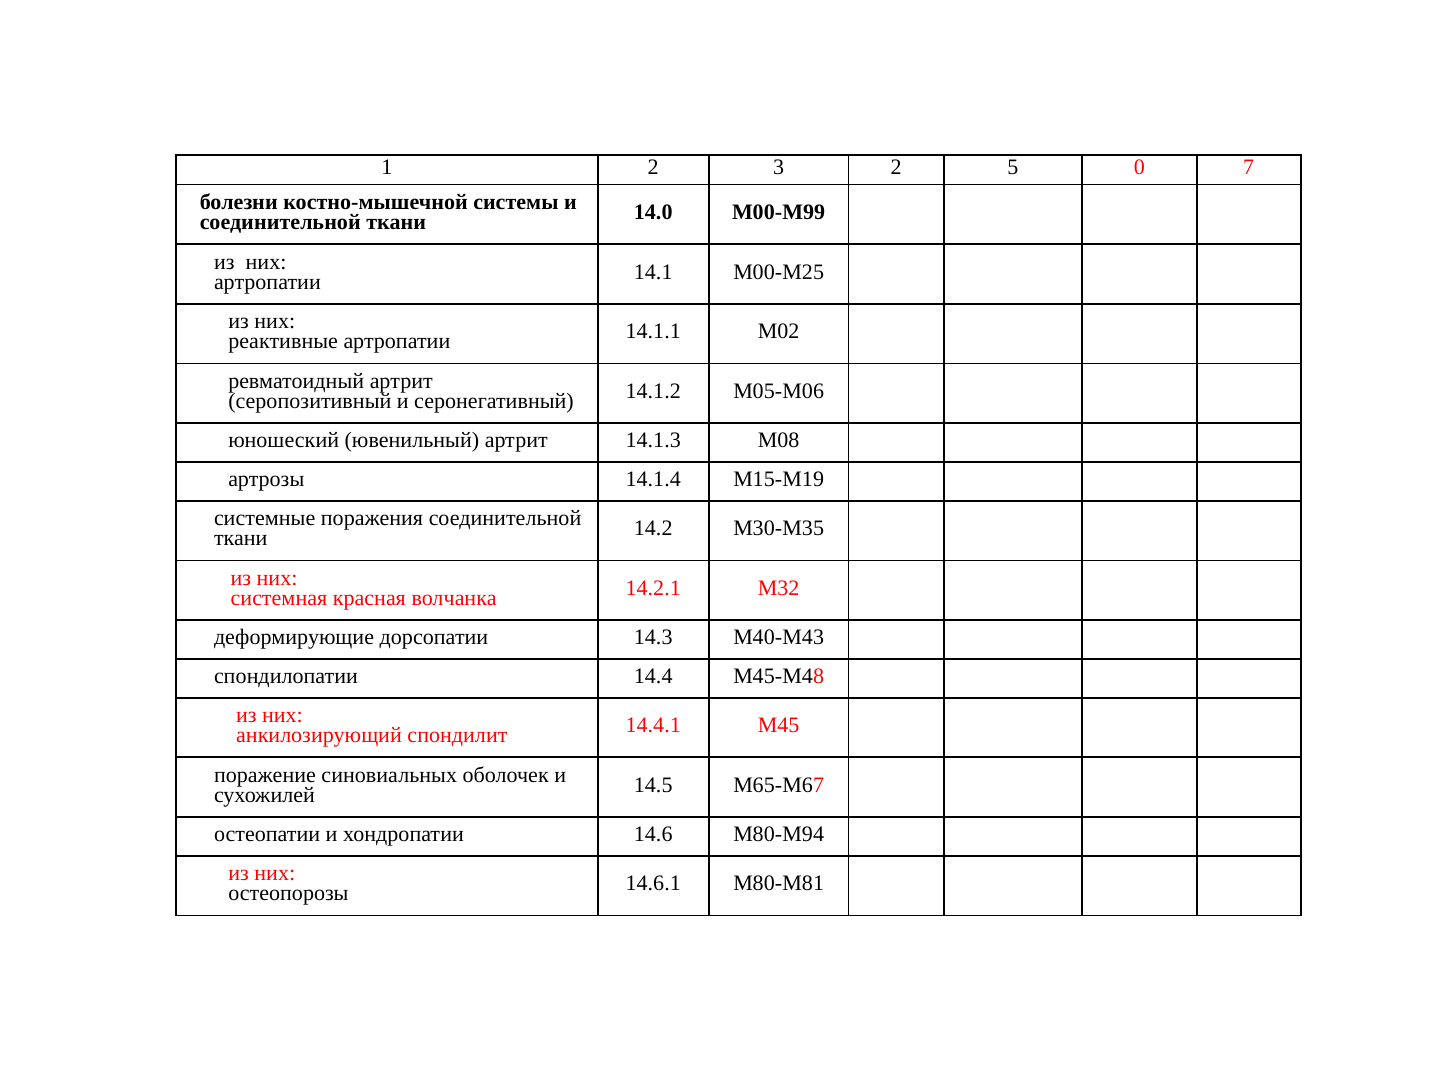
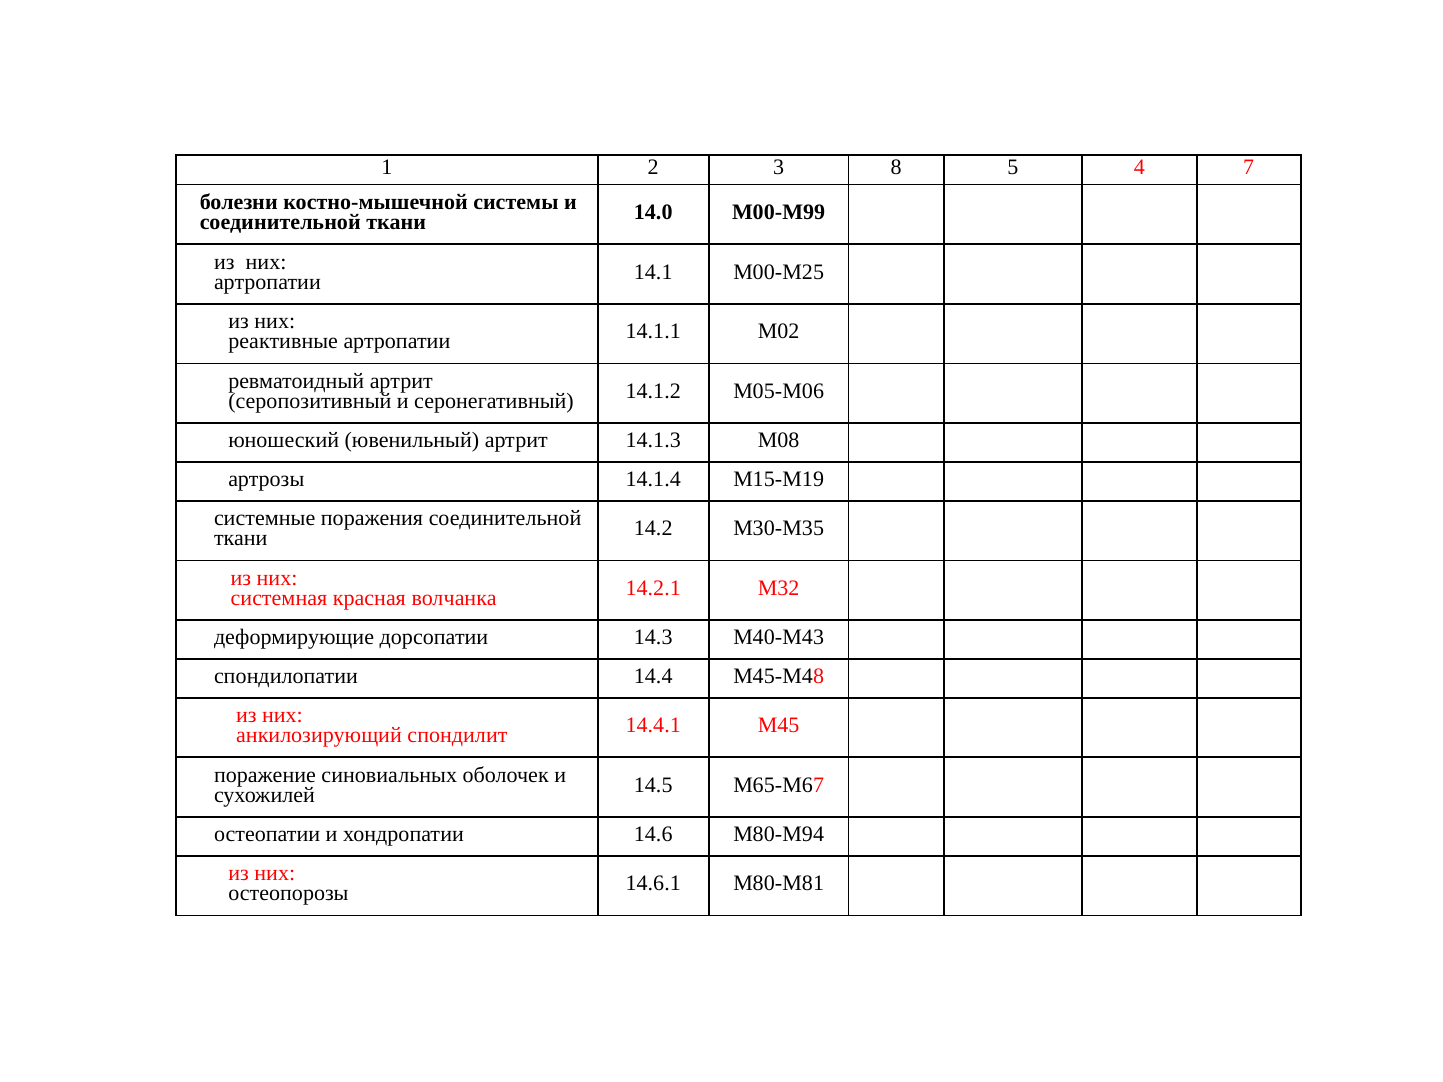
3 2: 2 -> 8
0: 0 -> 4
